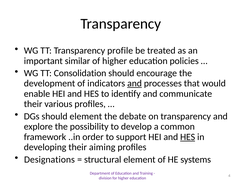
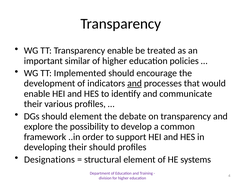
Transparency profile: profile -> enable
Consolidation: Consolidation -> Implemented
HES at (188, 137) underline: present -> none
their aiming: aiming -> should
